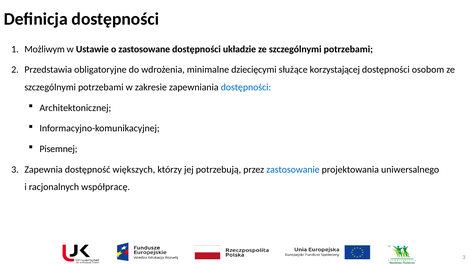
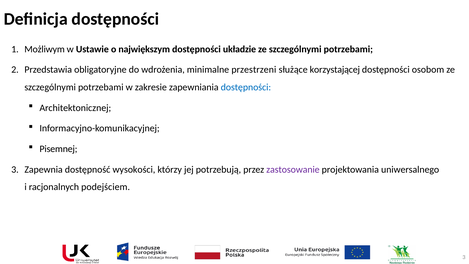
zastosowane: zastosowane -> największym
dziecięcymi: dziecięcymi -> przestrzeni
większych: większych -> wysokości
zastosowanie colour: blue -> purple
współpracę: współpracę -> podejściem
